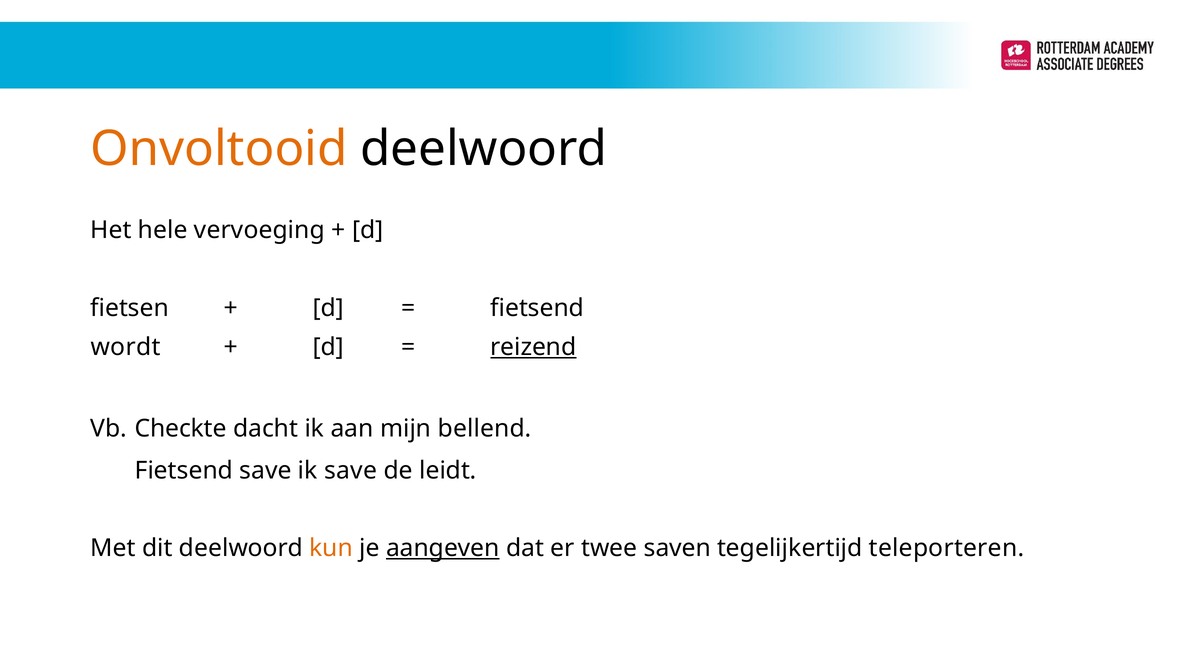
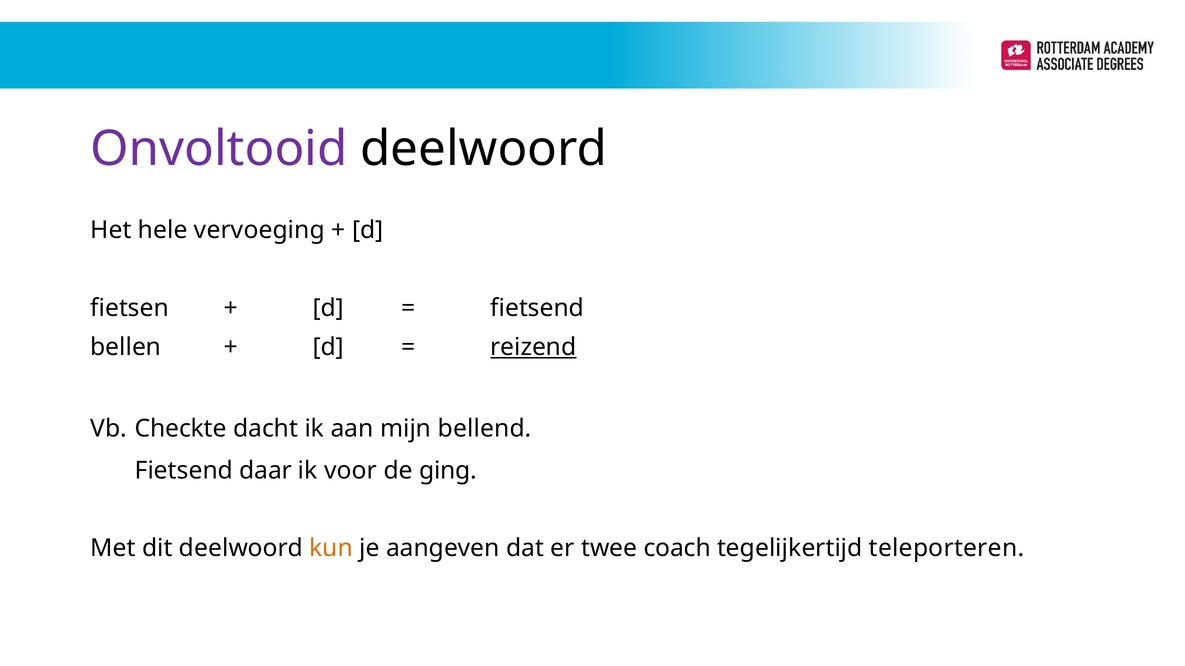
Onvoltooid colour: orange -> purple
wordt: wordt -> bellen
Fietsend save: save -> daar
ik save: save -> voor
leidt: leidt -> ging
aangeven underline: present -> none
saven: saven -> coach
